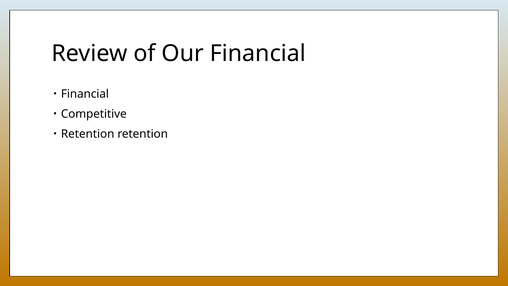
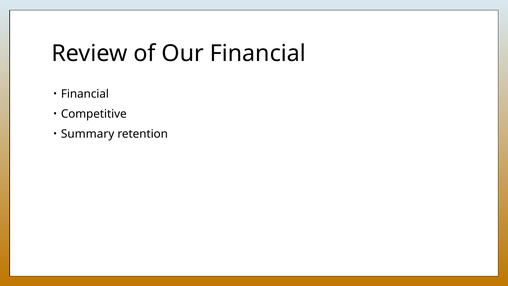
Retention at (88, 134): Retention -> Summary
